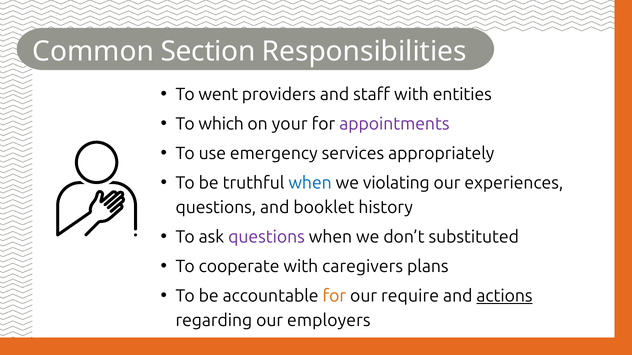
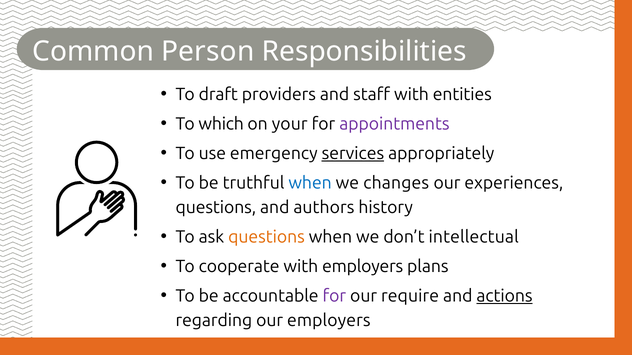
Section: Section -> Person
went: went -> draft
services underline: none -> present
violating: violating -> changes
booklet: booklet -> authors
questions at (266, 237) colour: purple -> orange
substituted: substituted -> intellectual
with caregivers: caregivers -> employers
for at (334, 296) colour: orange -> purple
